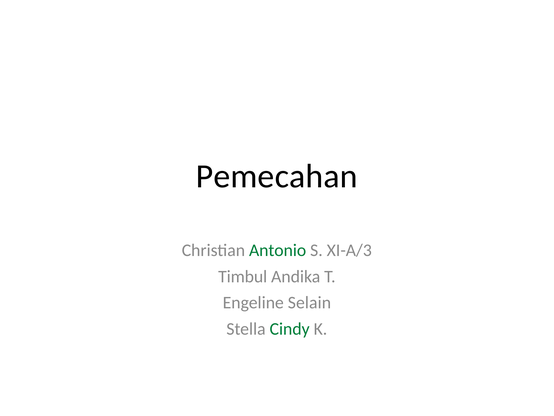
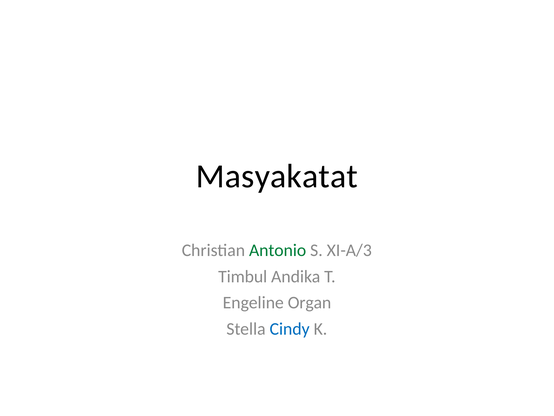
Pemecahan: Pemecahan -> Masyakatat
Selain: Selain -> Organ
Cindy colour: green -> blue
